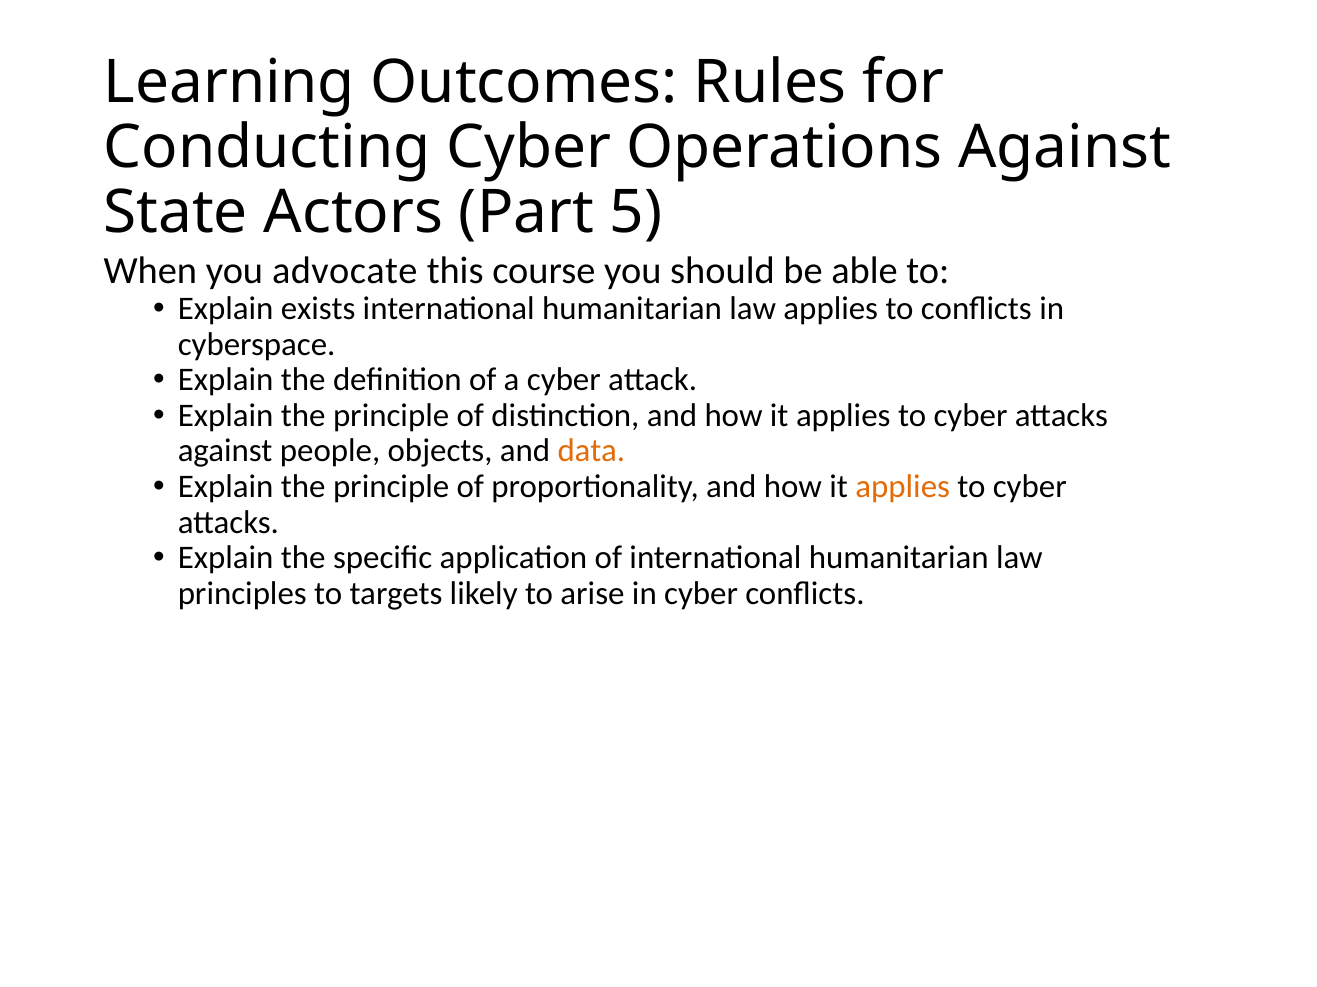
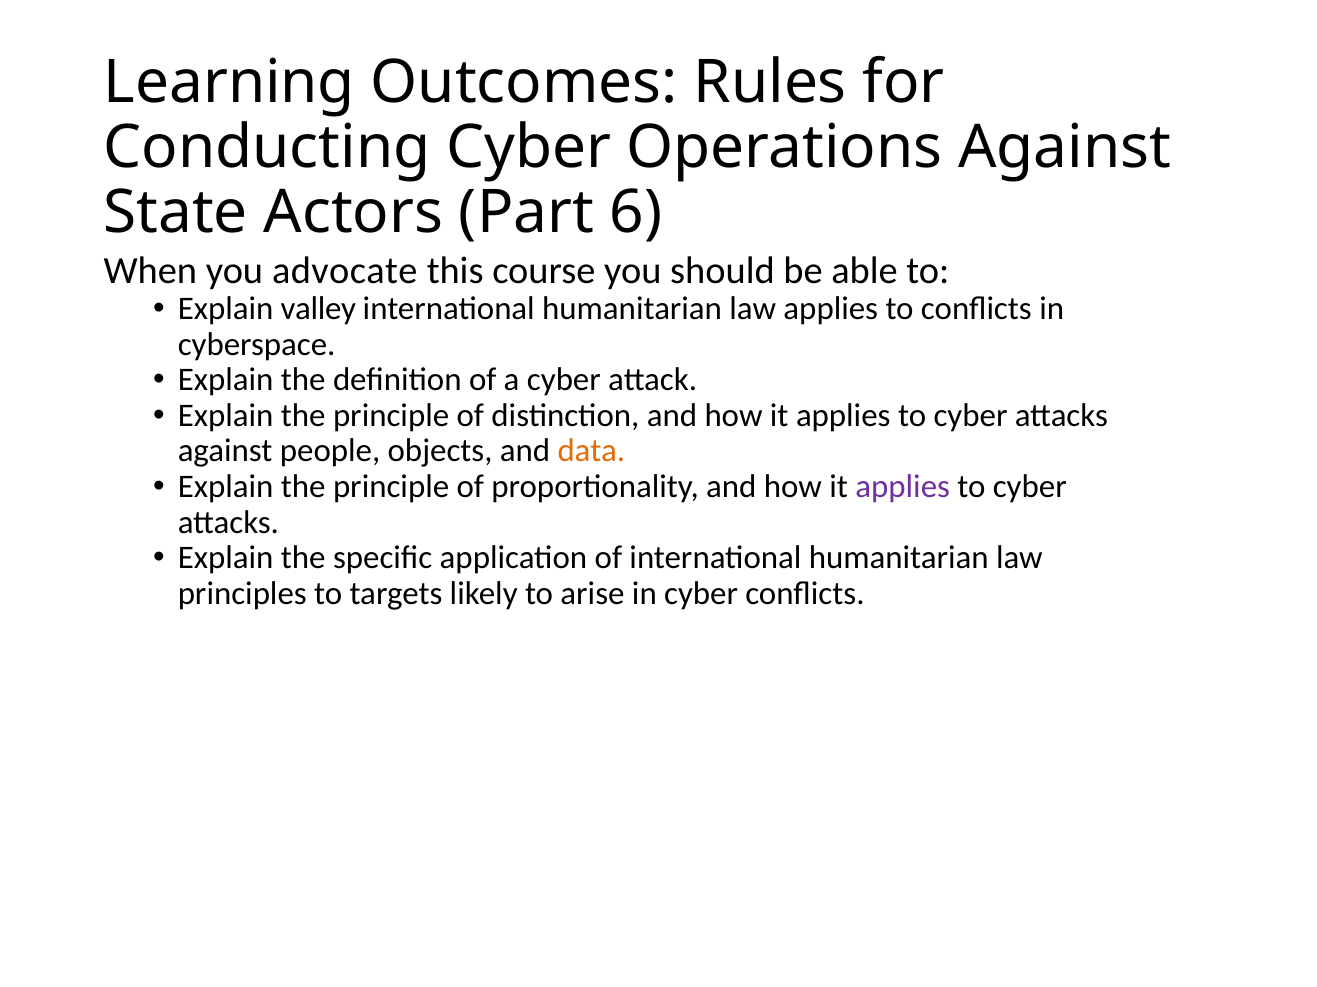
5: 5 -> 6
exists: exists -> valley
applies at (903, 487) colour: orange -> purple
